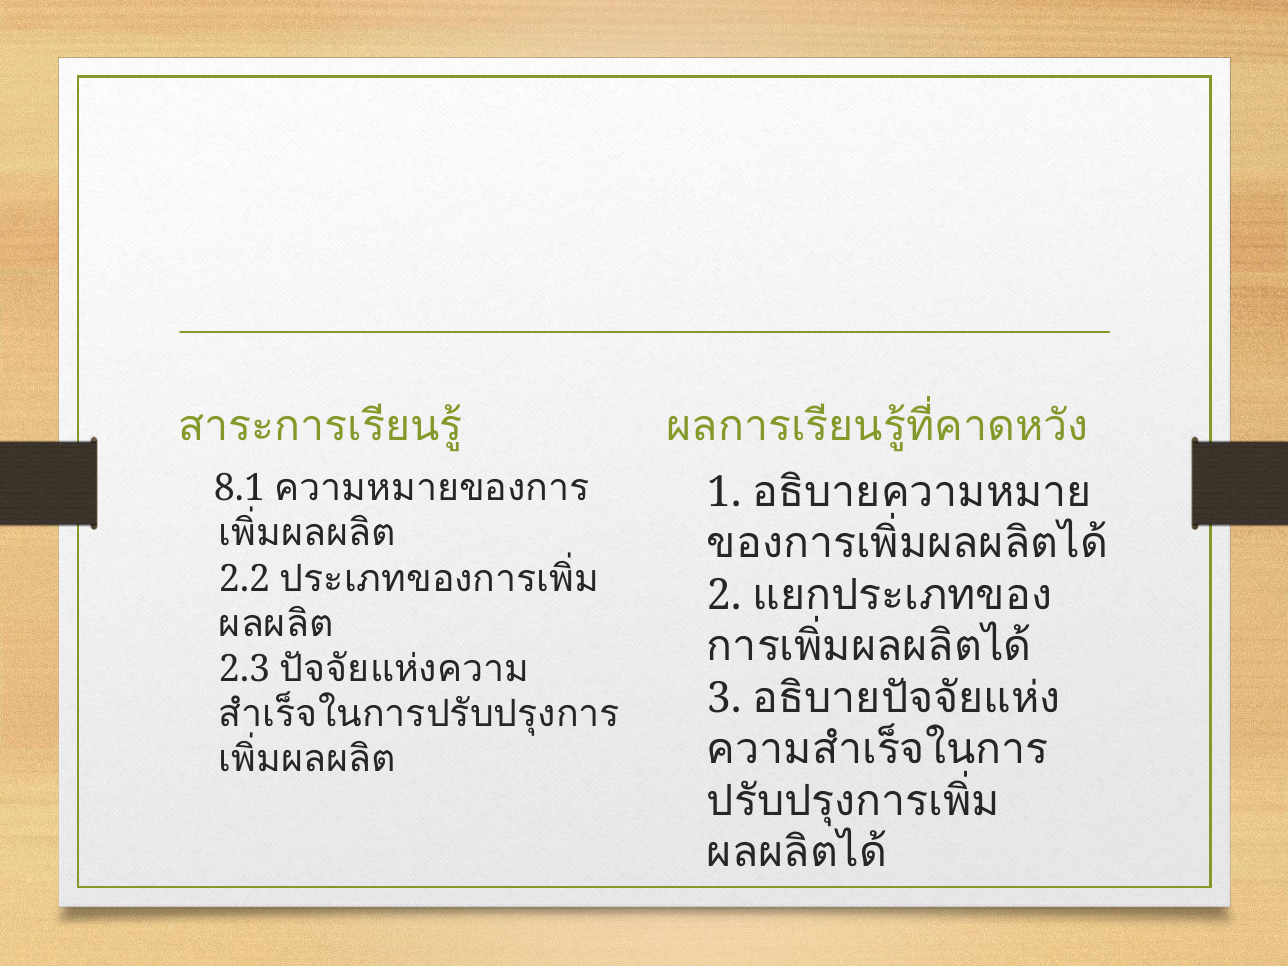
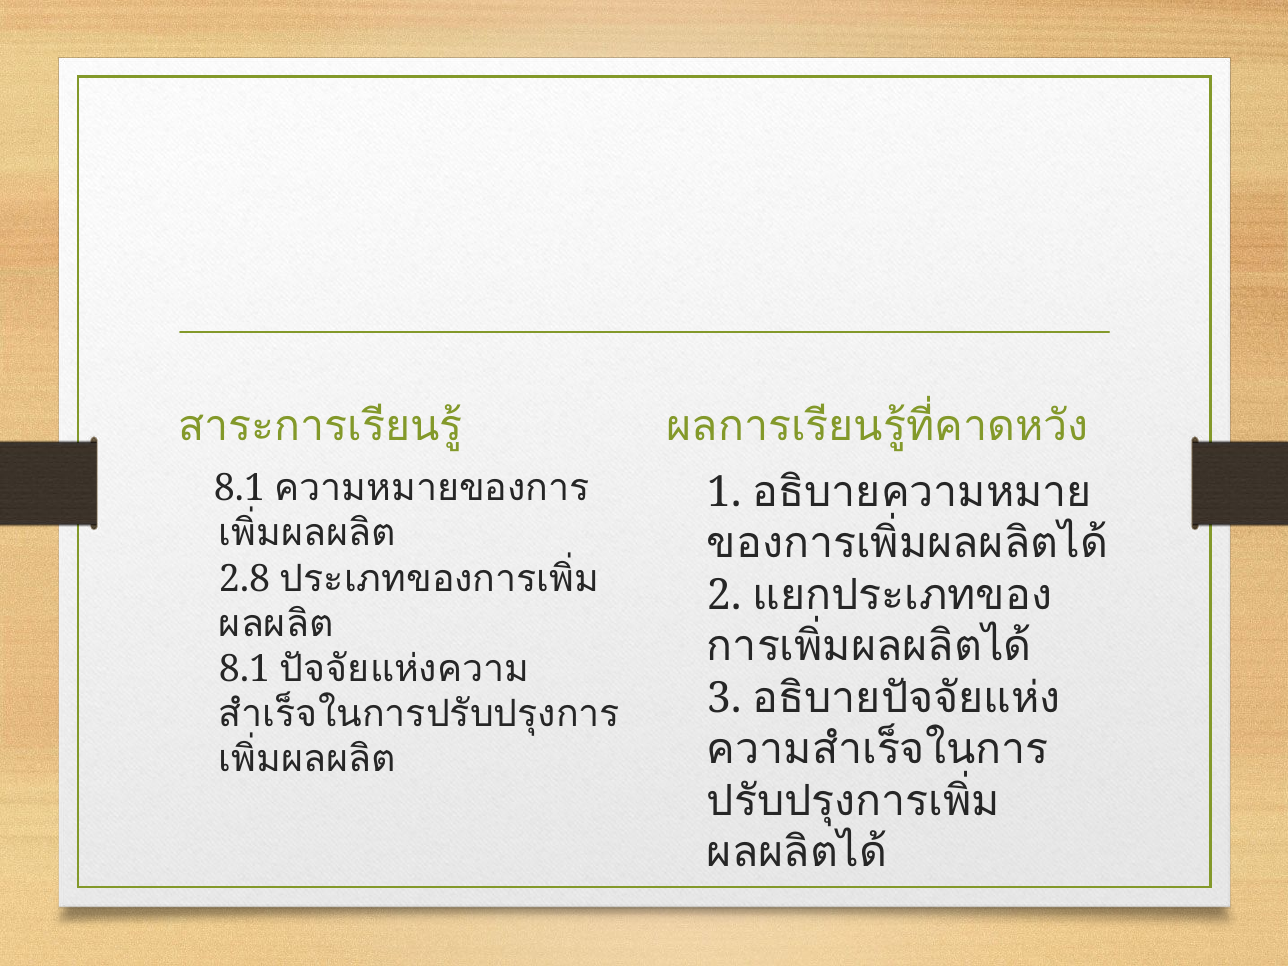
2.2: 2.2 -> 2.8
2.3 at (245, 669): 2.3 -> 8.1
